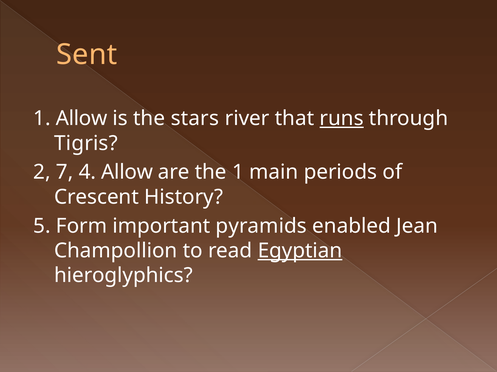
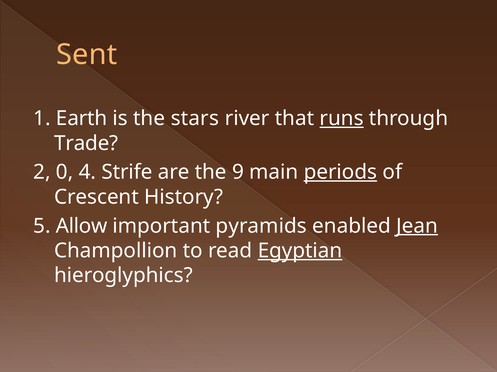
1 Allow: Allow -> Earth
Tigris: Tigris -> Trade
7: 7 -> 0
4 Allow: Allow -> Strife
the 1: 1 -> 9
periods underline: none -> present
Form: Form -> Allow
Jean underline: none -> present
